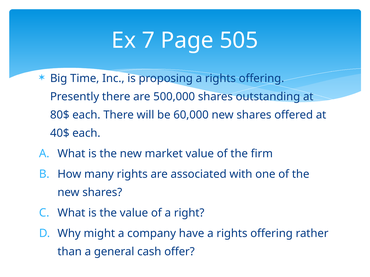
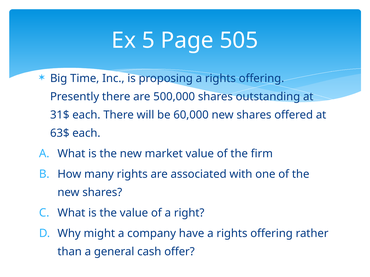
7: 7 -> 5
80$: 80$ -> 31$
40$: 40$ -> 63$
